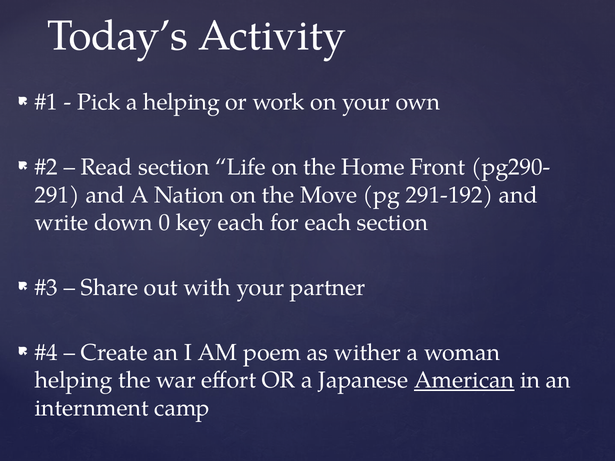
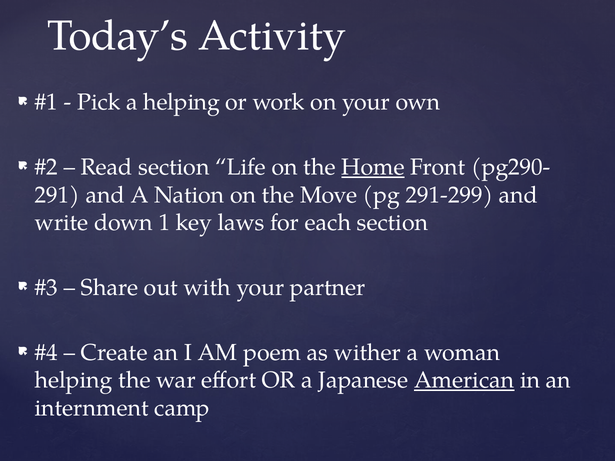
Home underline: none -> present
291-192: 291-192 -> 291-299
0: 0 -> 1
key each: each -> laws
